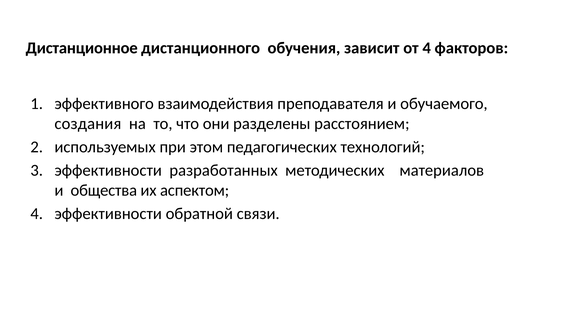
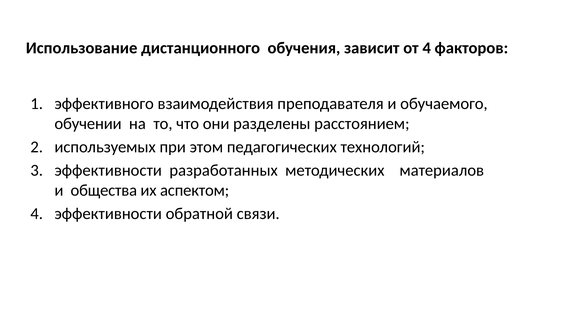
Дистанционное: Дистанционное -> Использование
создания: создания -> обучении
